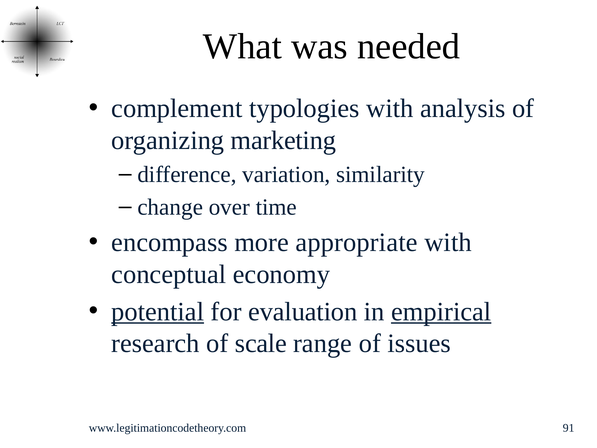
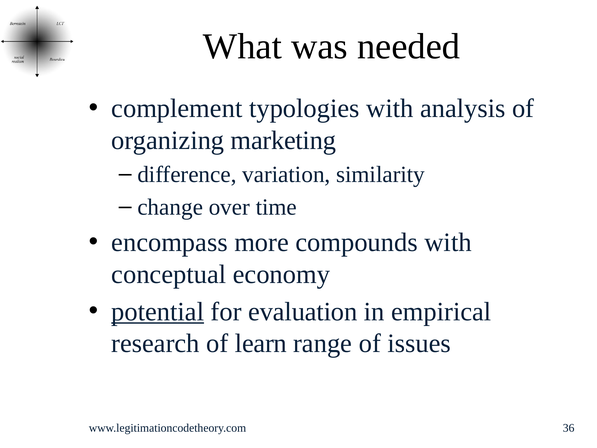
appropriate: appropriate -> compounds
empirical underline: present -> none
scale: scale -> learn
91: 91 -> 36
